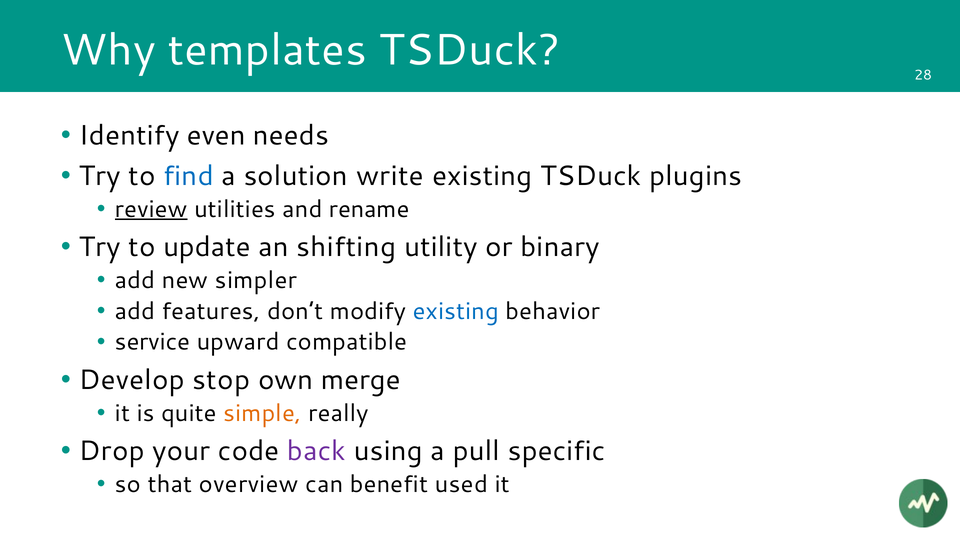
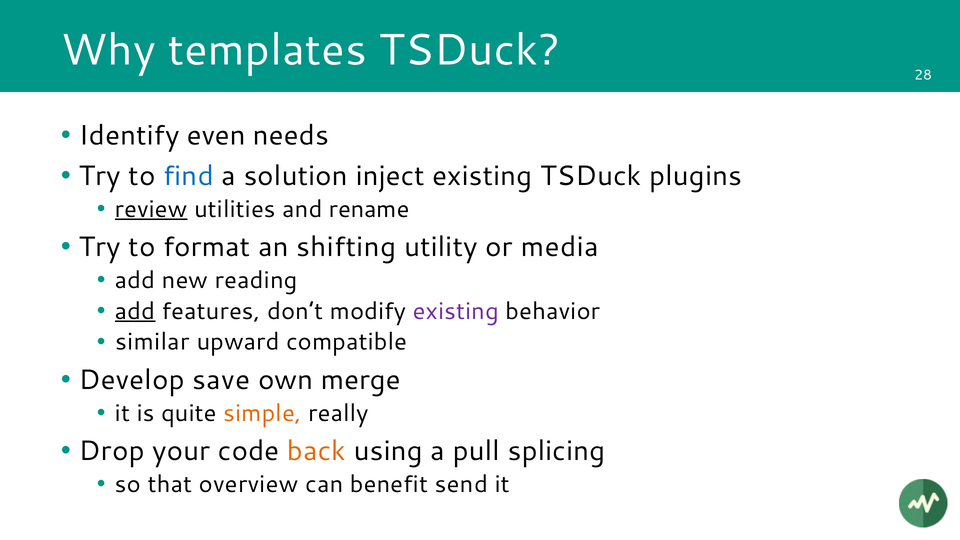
write: write -> inject
update: update -> format
binary: binary -> media
simpler: simpler -> reading
add at (135, 311) underline: none -> present
existing at (456, 311) colour: blue -> purple
service: service -> similar
stop: stop -> save
back colour: purple -> orange
specific: specific -> splicing
used: used -> send
